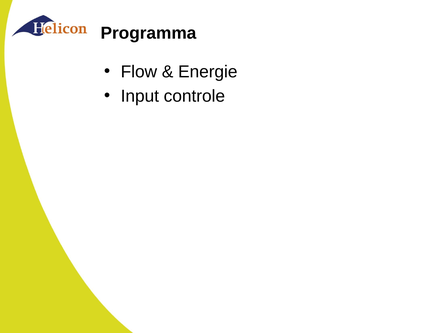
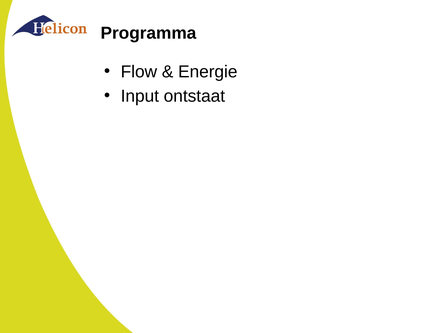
controle: controle -> ontstaat
